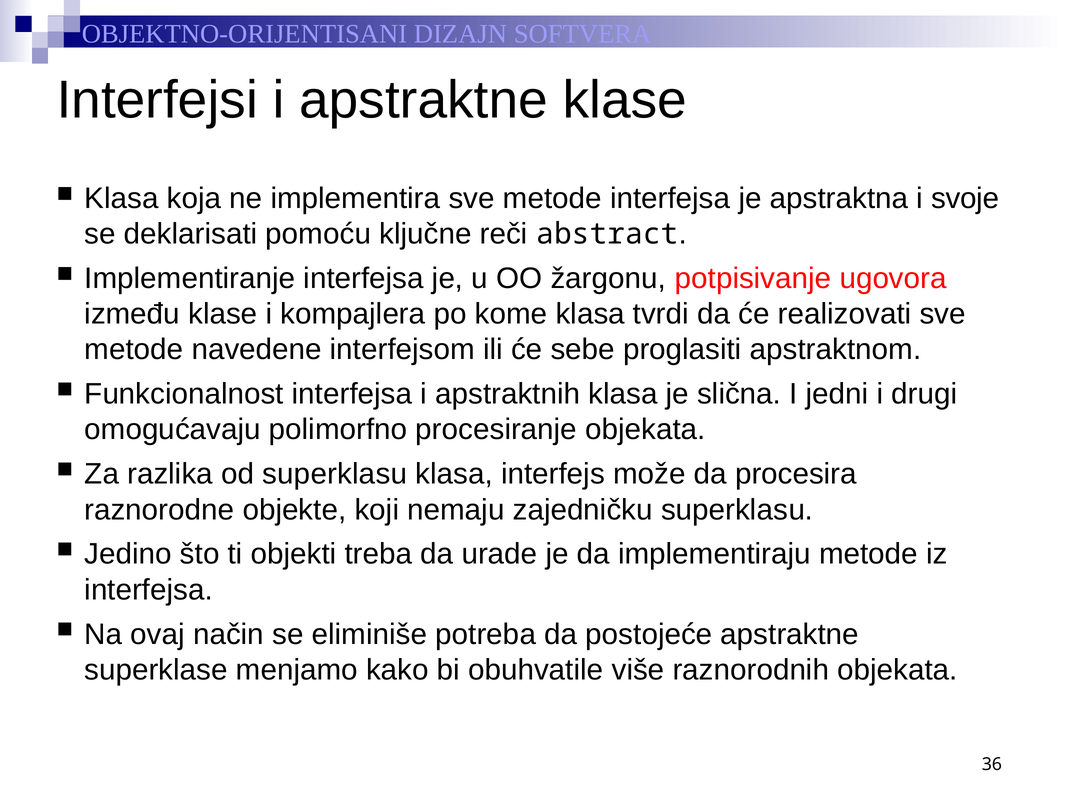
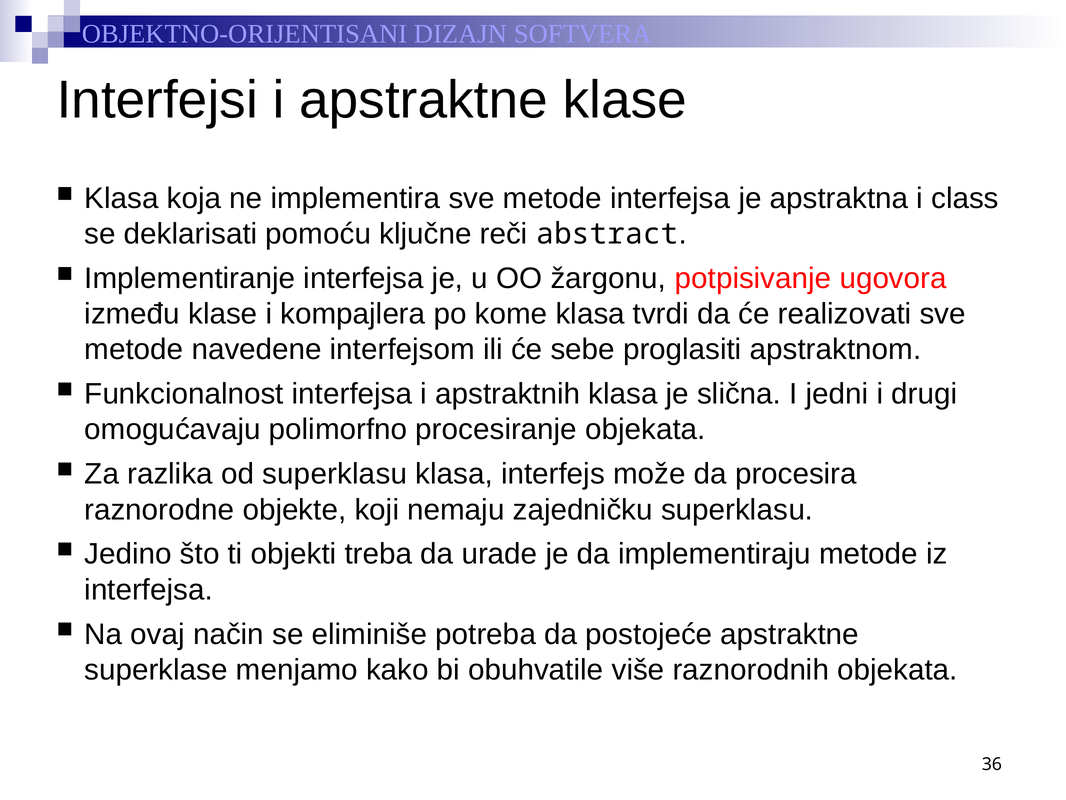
svoje: svoje -> class
